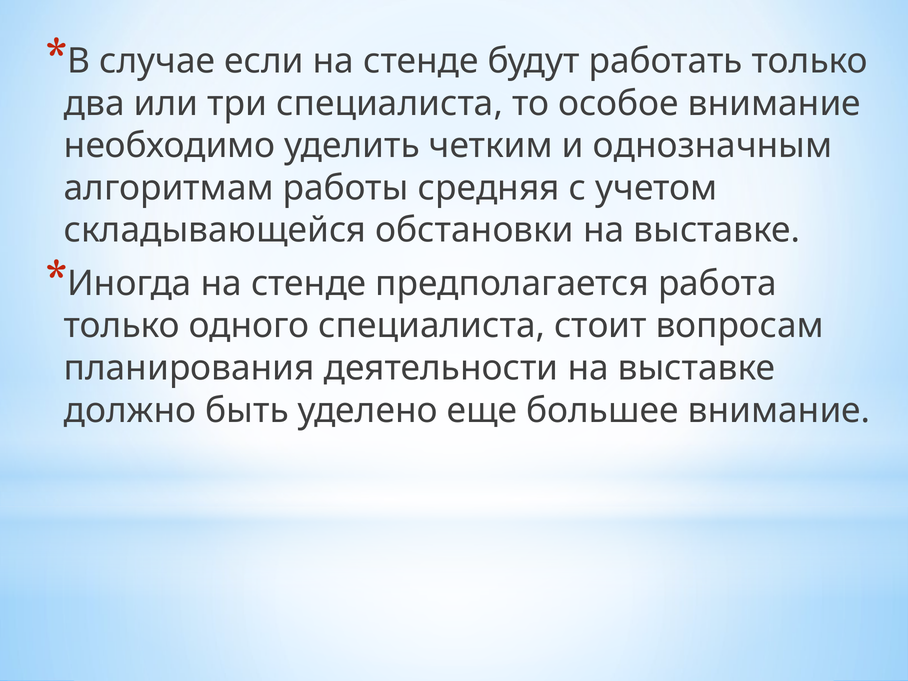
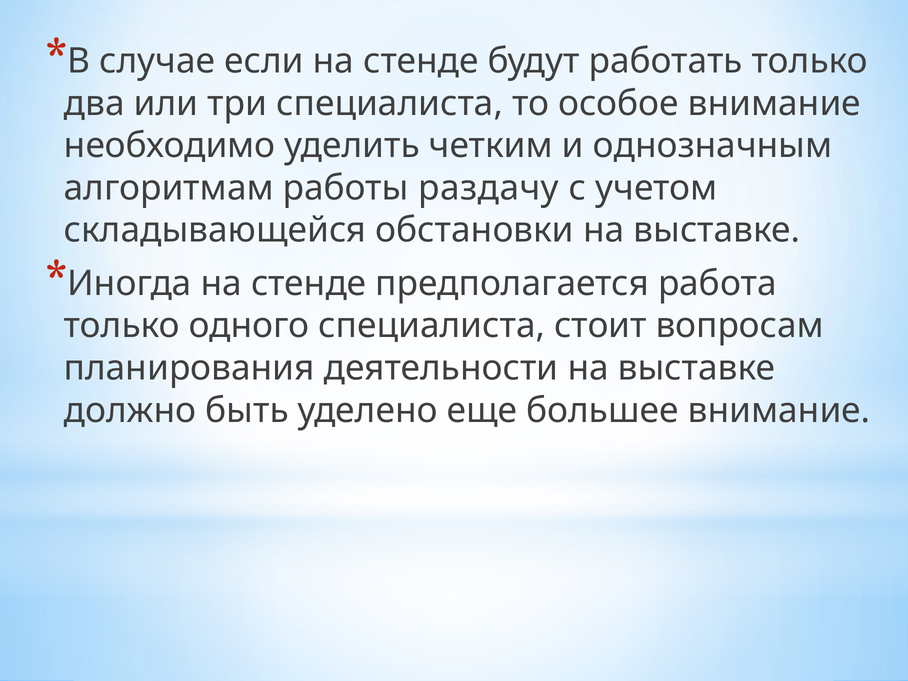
средняя: средняя -> раздачу
